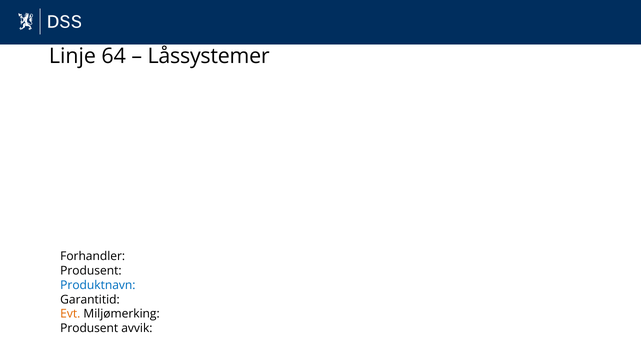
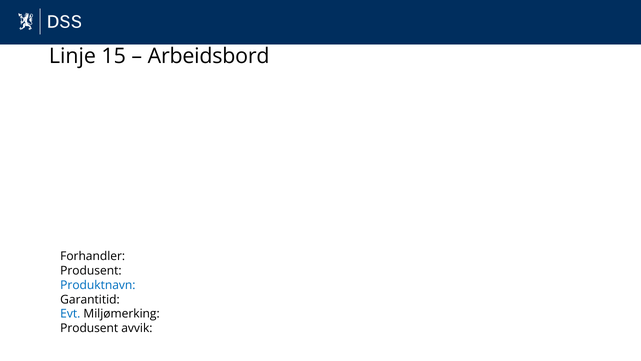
64: 64 -> 15
Låssystemer: Låssystemer -> Arbeidsbord
Evt colour: orange -> blue
